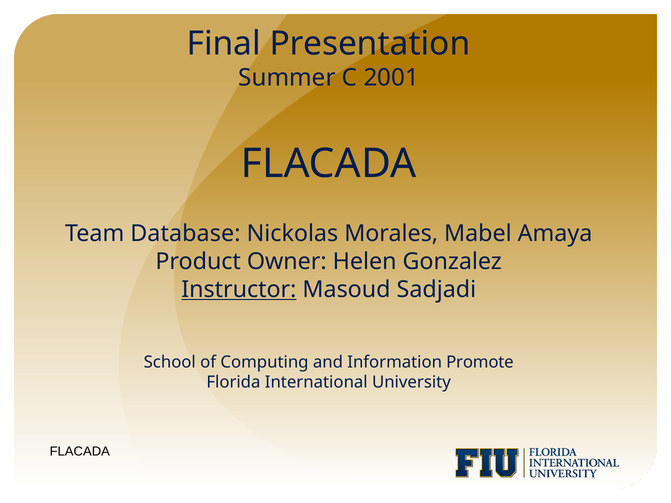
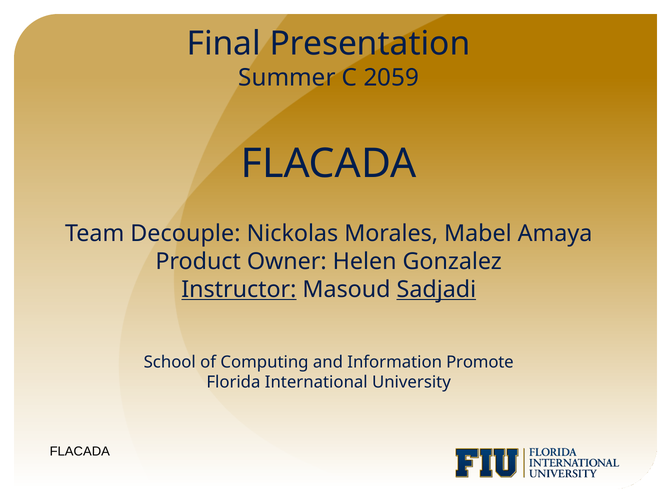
2001: 2001 -> 2059
Database: Database -> Decouple
Sadjadi underline: none -> present
